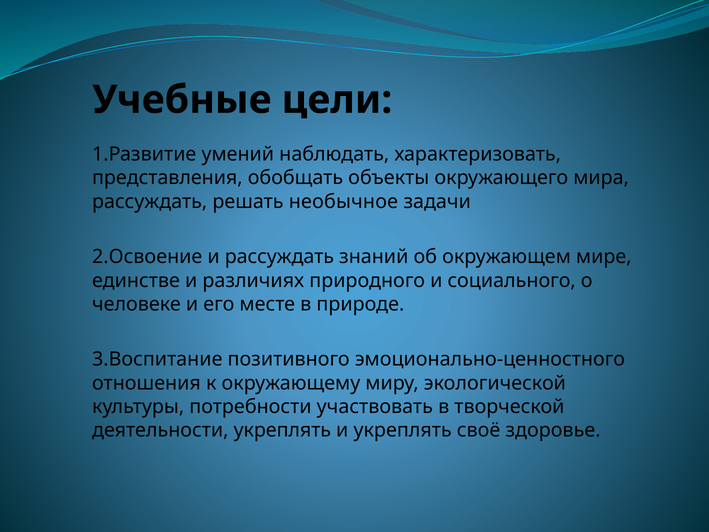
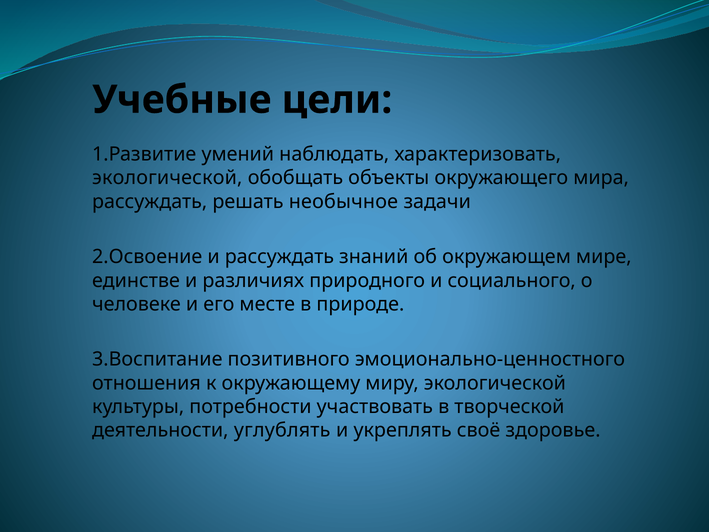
представления at (167, 178): представления -> экологической
деятельности укреплять: укреплять -> углублять
